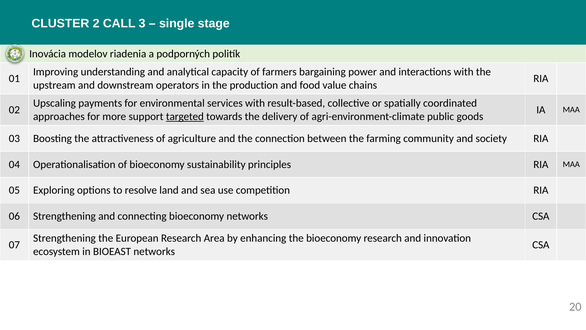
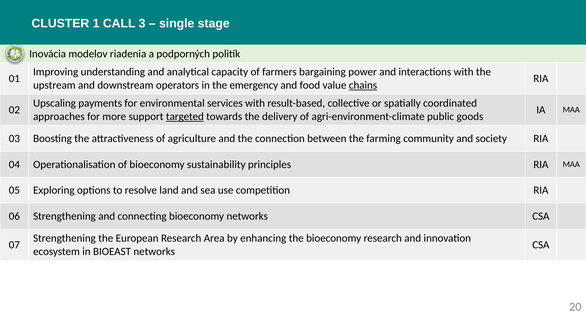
2: 2 -> 1
production: production -> emergency
chains underline: none -> present
